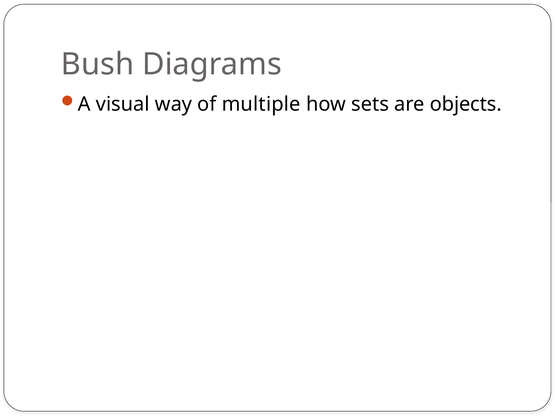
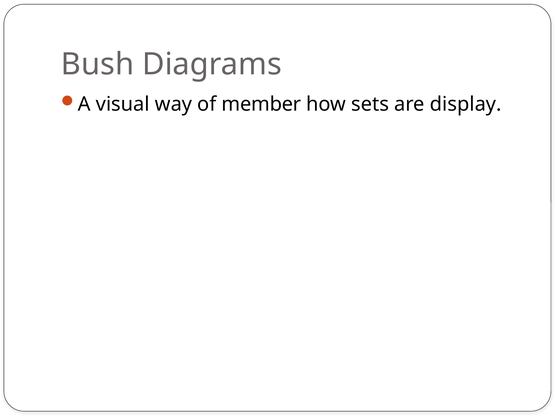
multiple: multiple -> member
objects: objects -> display
